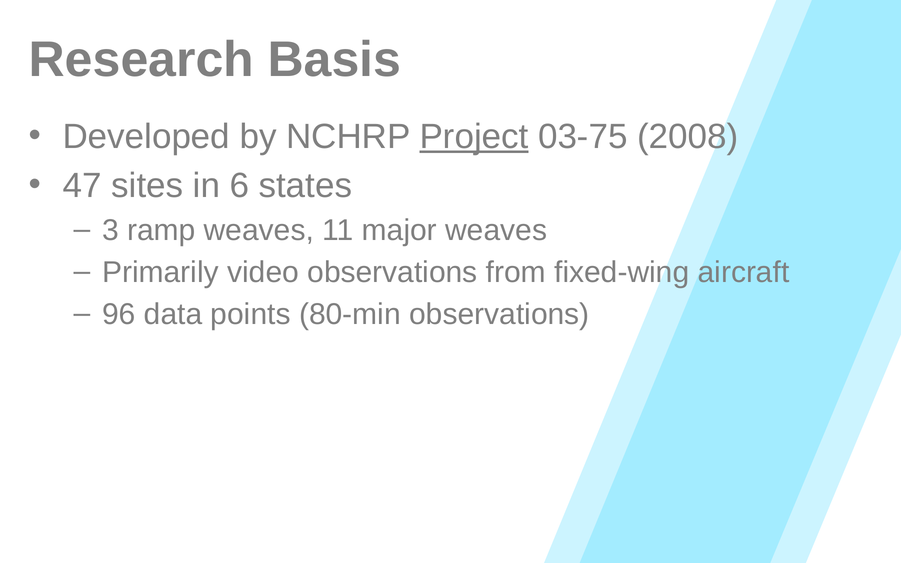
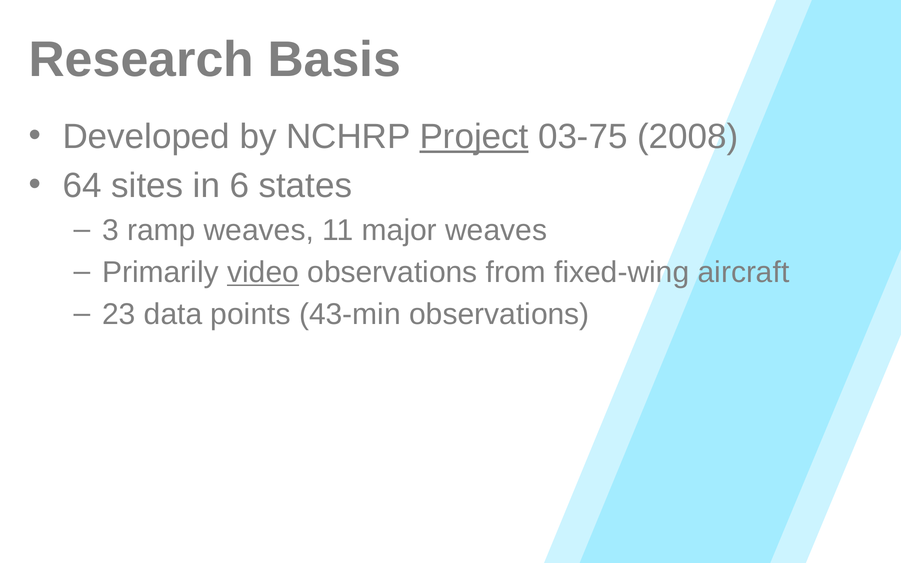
47: 47 -> 64
video underline: none -> present
96: 96 -> 23
80-min: 80-min -> 43-min
